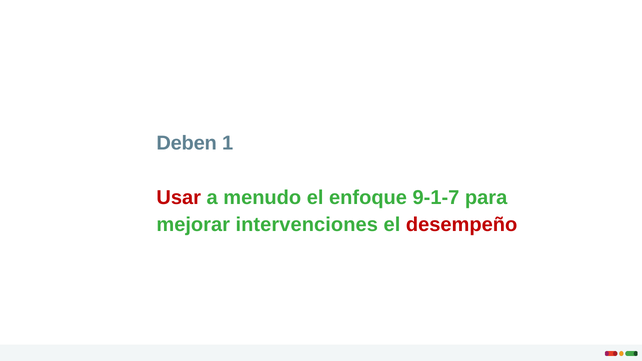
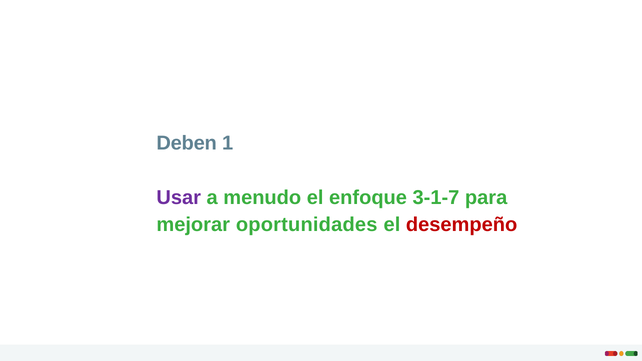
Usar colour: red -> purple
9-1-7: 9-1-7 -> 3-1-7
intervenciones: intervenciones -> oportunidades
